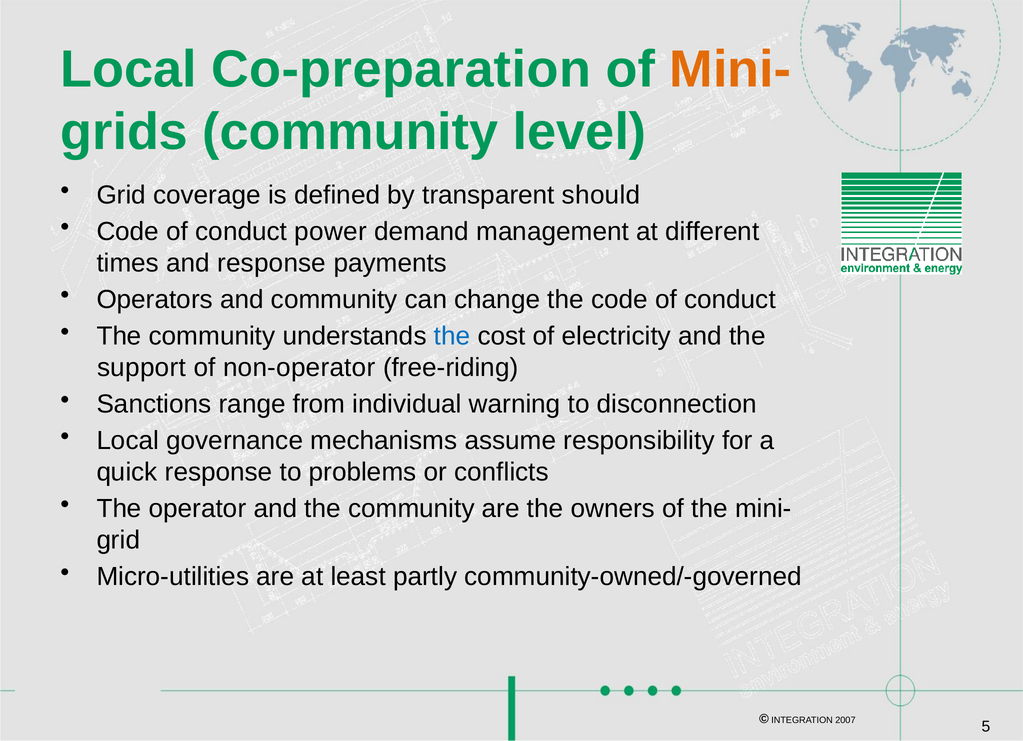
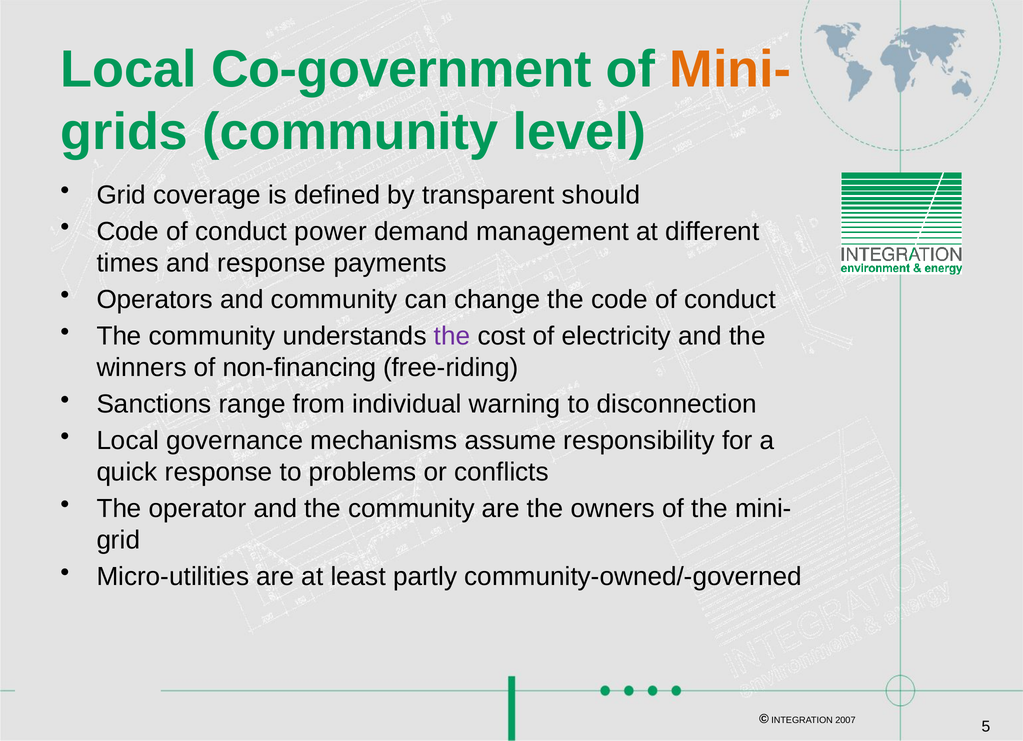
Co-preparation: Co-preparation -> Co-government
the at (452, 336) colour: blue -> purple
support: support -> winners
non-operator: non-operator -> non-financing
